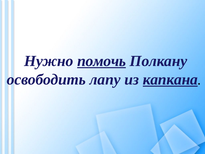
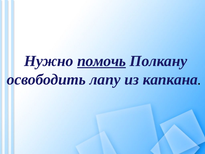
капкана underline: present -> none
